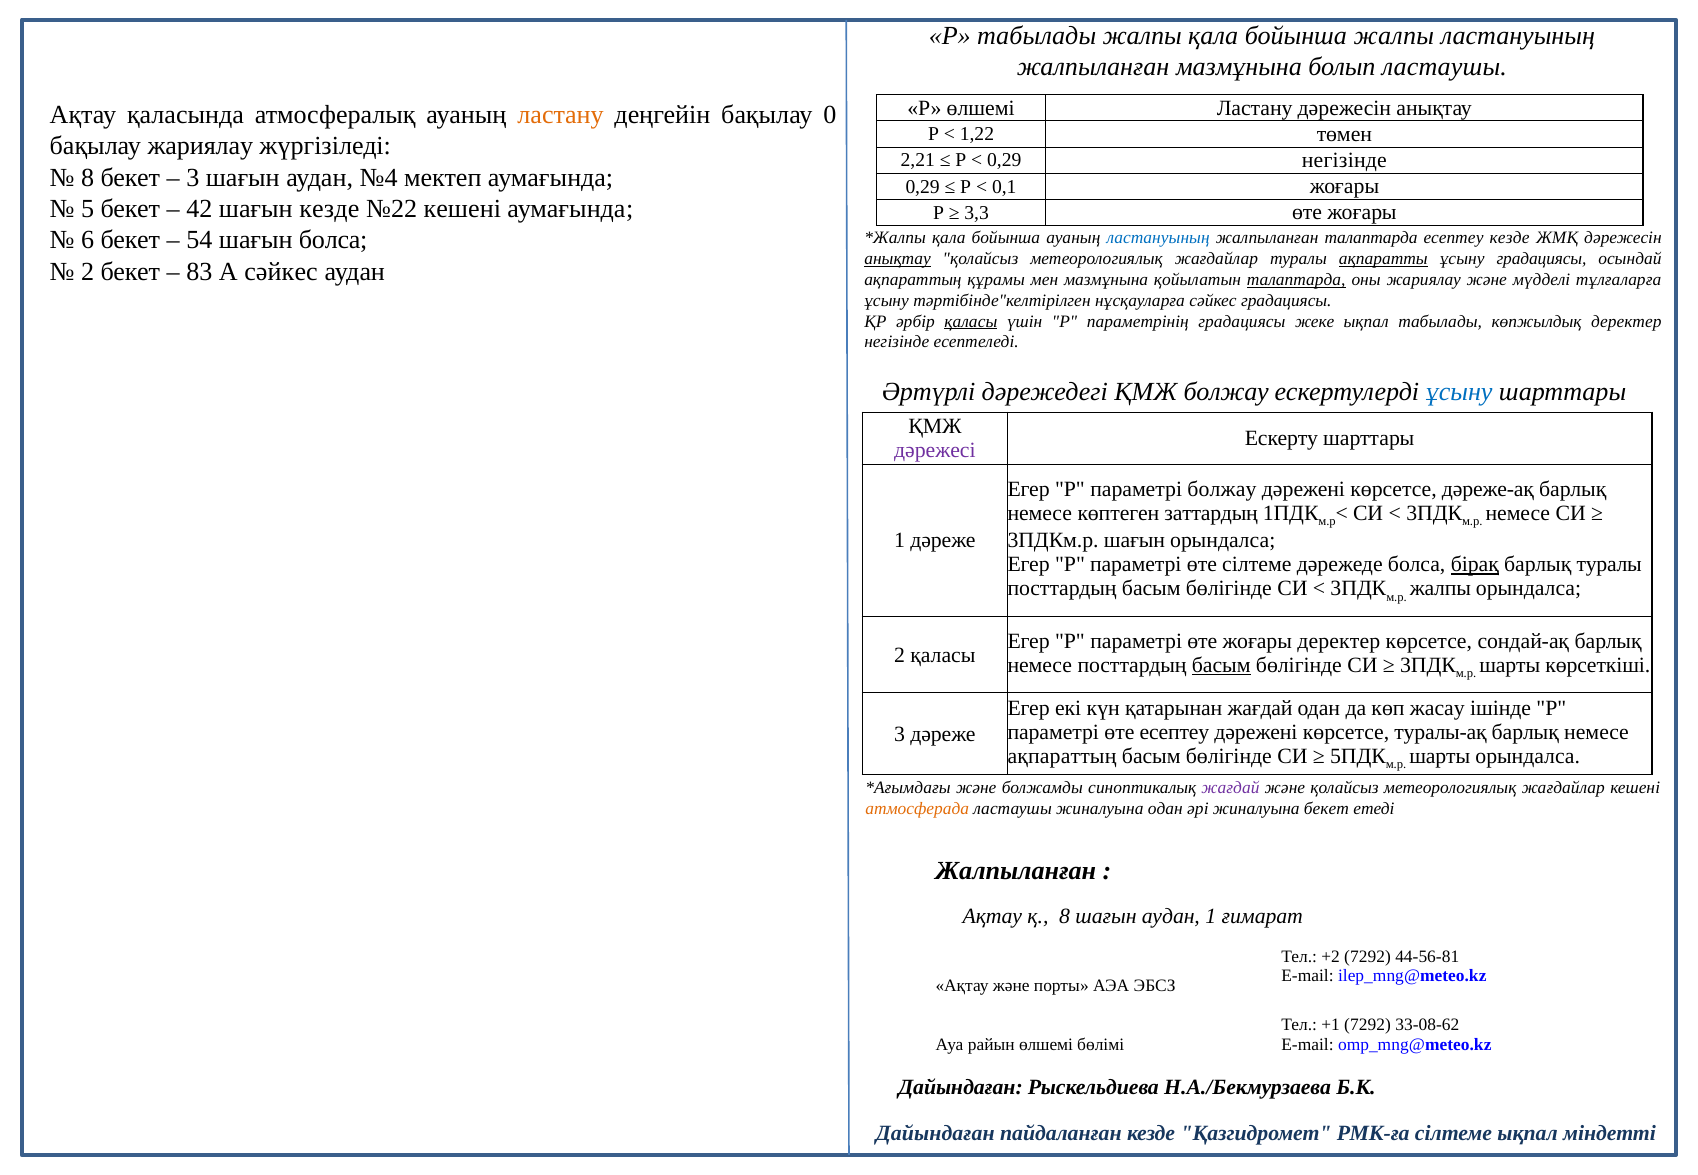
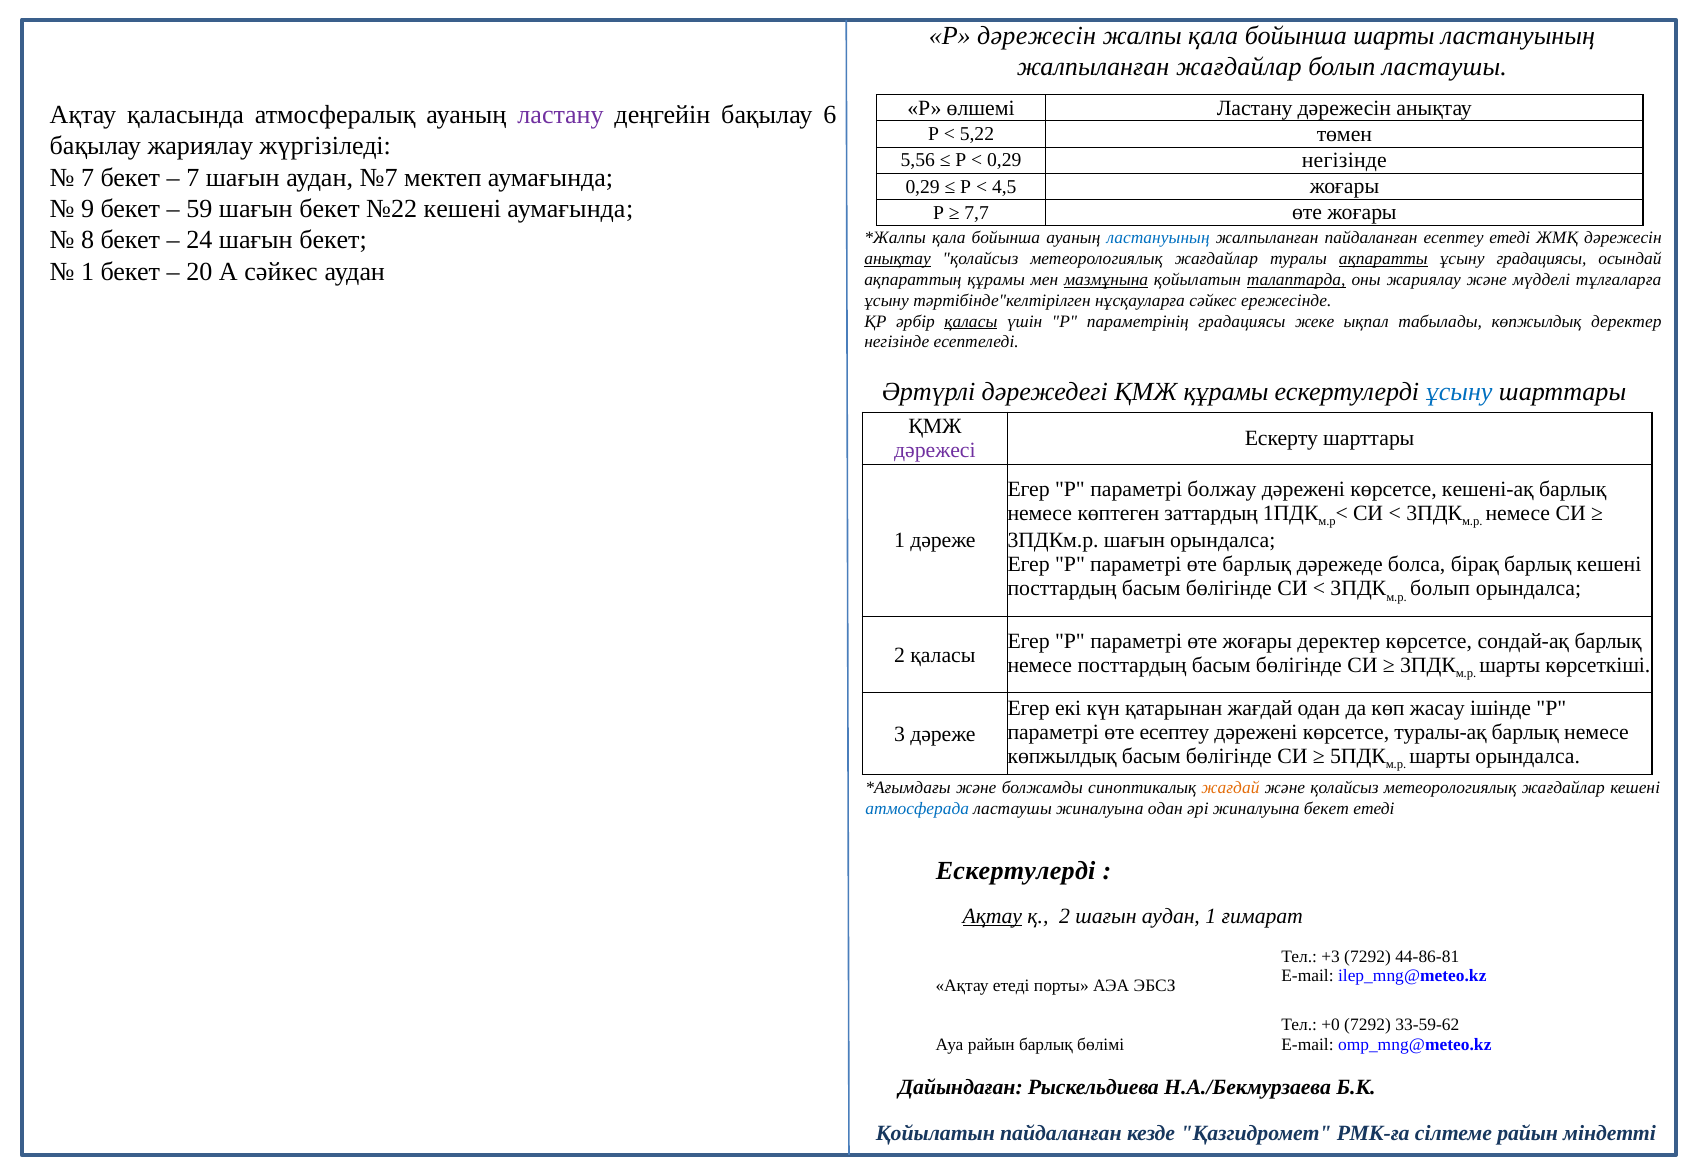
Р табылады: табылады -> дәрежесін
бойынша жалпы: жалпы -> шарты
жалпыланған мазмұнына: мазмұнына -> жағдайлар
ластану at (561, 115) colour: orange -> purple
0: 0 -> 6
1,22: 1,22 -> 5,22
2,21: 2,21 -> 5,56
8 at (88, 178): 8 -> 7
3 at (193, 178): 3 -> 7
№4: №4 -> №7
0,1: 0,1 -> 4,5
5: 5 -> 9
42: 42 -> 59
кезде at (329, 209): кезде -> бекет
3,3: 3,3 -> 7,7
6: 6 -> 8
54: 54 -> 24
болса at (333, 240): болса -> бекет
жалпыланған талаптарда: талаптарда -> пайдаланған
есептеу кезде: кезде -> етеді
2 at (88, 272): 2 -> 1
83: 83 -> 20
мазмұнына at (1106, 280) underline: none -> present
сәйкес градациясы: градациясы -> ережесінде
ҚМЖ болжау: болжау -> құрамы
дәреже-ақ: дәреже-ақ -> кешені-ақ
өте сілтеме: сілтеме -> барлық
бірақ underline: present -> none
барлық туралы: туралы -> кешені
жалпы at (1440, 589): жалпы -> болып
басым at (1221, 665) underline: present -> none
ақпараттың at (1062, 757): ақпараттың -> көпжылдық
жағдай at (1230, 788) colour: purple -> orange
атмосферада colour: orange -> blue
Жалпыланған at (1016, 871): Жалпыланған -> Ескертулерді
Ақтау at (992, 917) underline: none -> present
қ 8: 8 -> 2
+2: +2 -> +3
44-56-81: 44-56-81 -> 44-86-81
Ақтау және: және -> етеді
+1: +1 -> +0
33-08-62: 33-08-62 -> 33-59-62
райын өлшемі: өлшемі -> барлық
Дайындаған at (935, 1134): Дайындаған -> Қойылатын
сілтеме ықпал: ықпал -> райын
